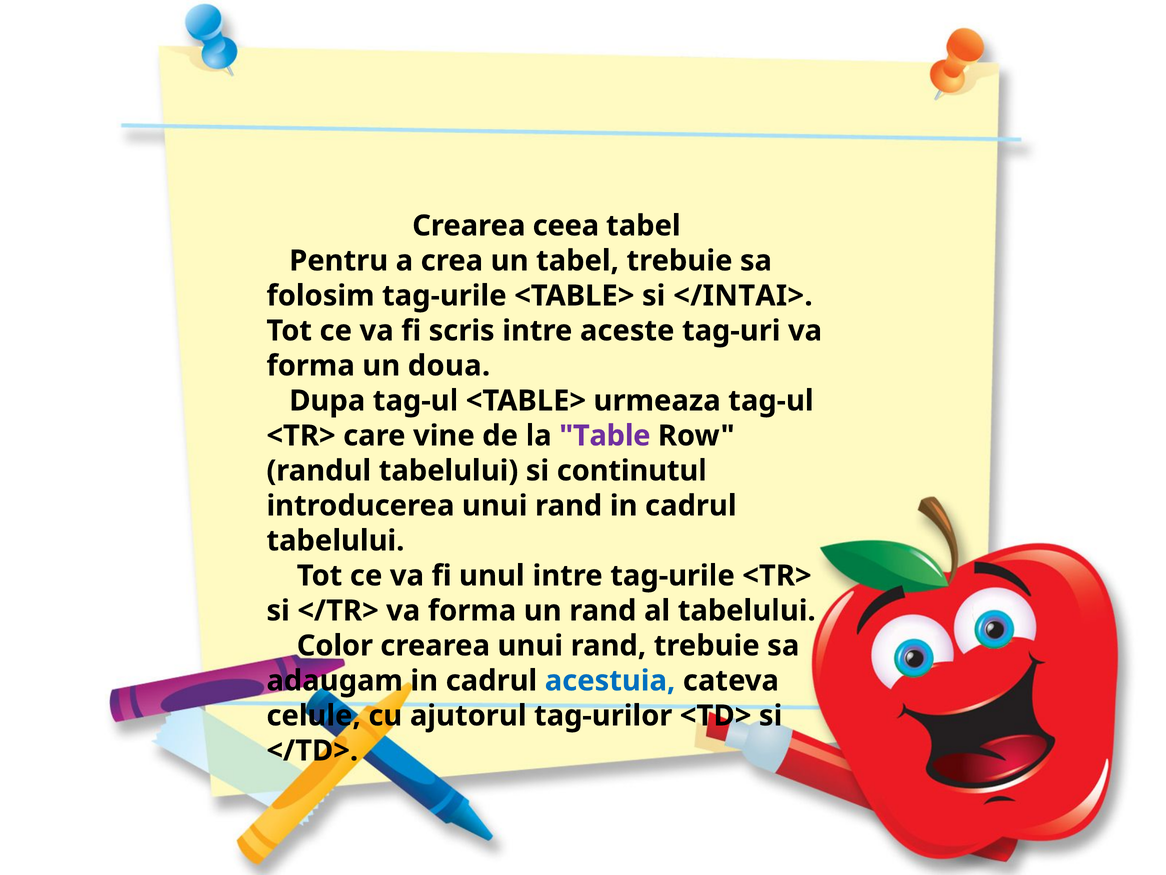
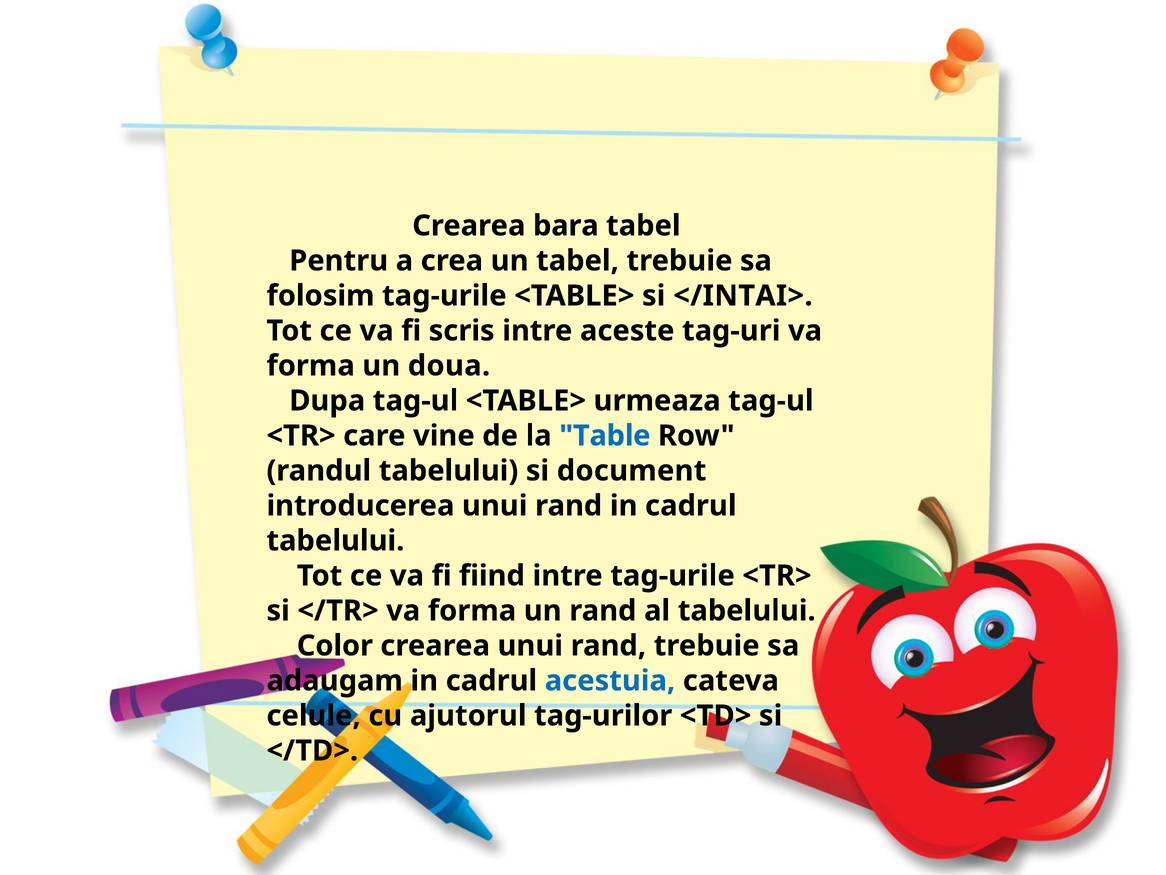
ceea: ceea -> bara
Table colour: purple -> blue
continutul: continutul -> document
unul: unul -> fiind
